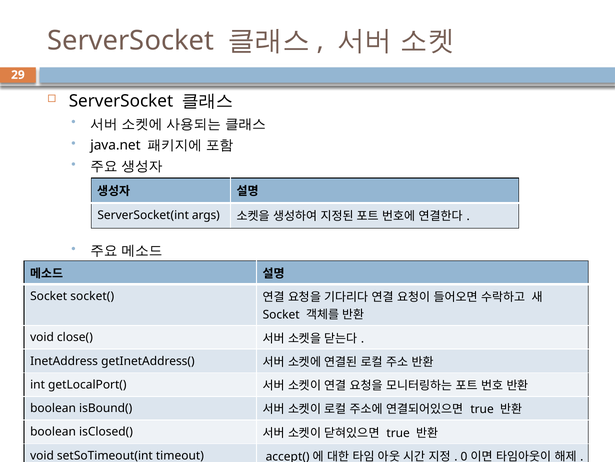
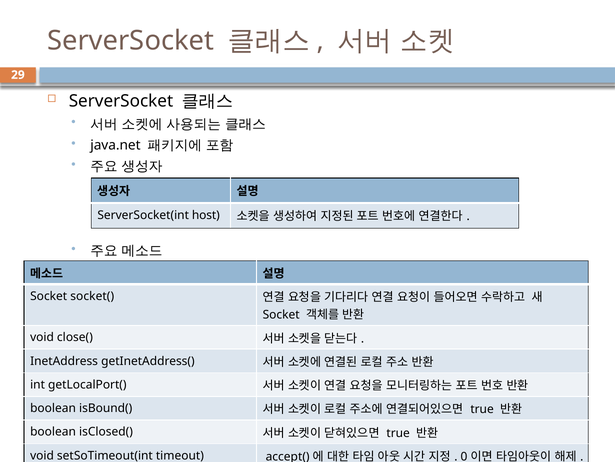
args: args -> host
